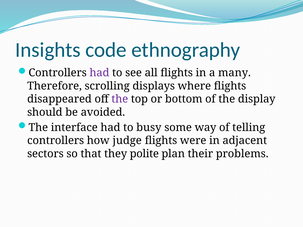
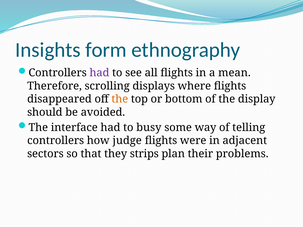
code: code -> form
many: many -> mean
the at (120, 99) colour: purple -> orange
polite: polite -> strips
